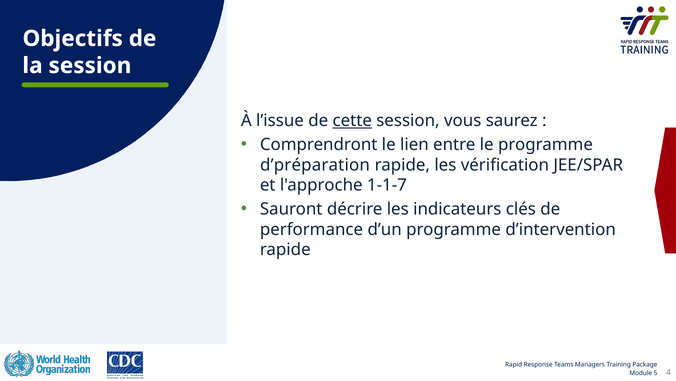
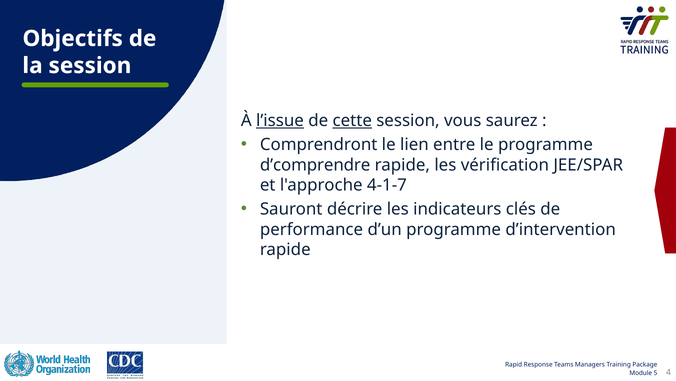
l’issue underline: none -> present
d’préparation: d’préparation -> d’comprendre
1-1-7: 1-1-7 -> 4-1-7
